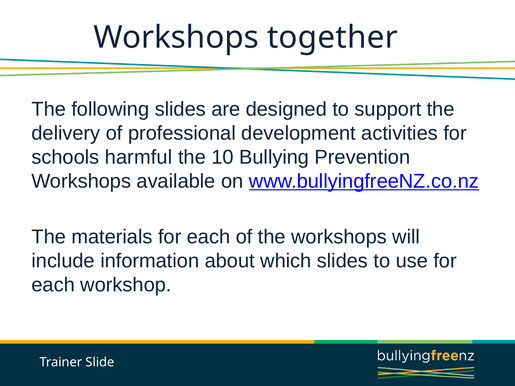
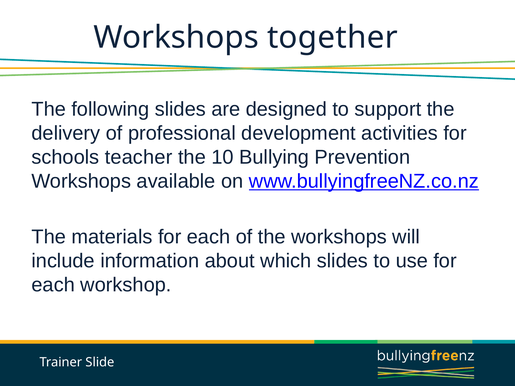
harmful: harmful -> teacher
